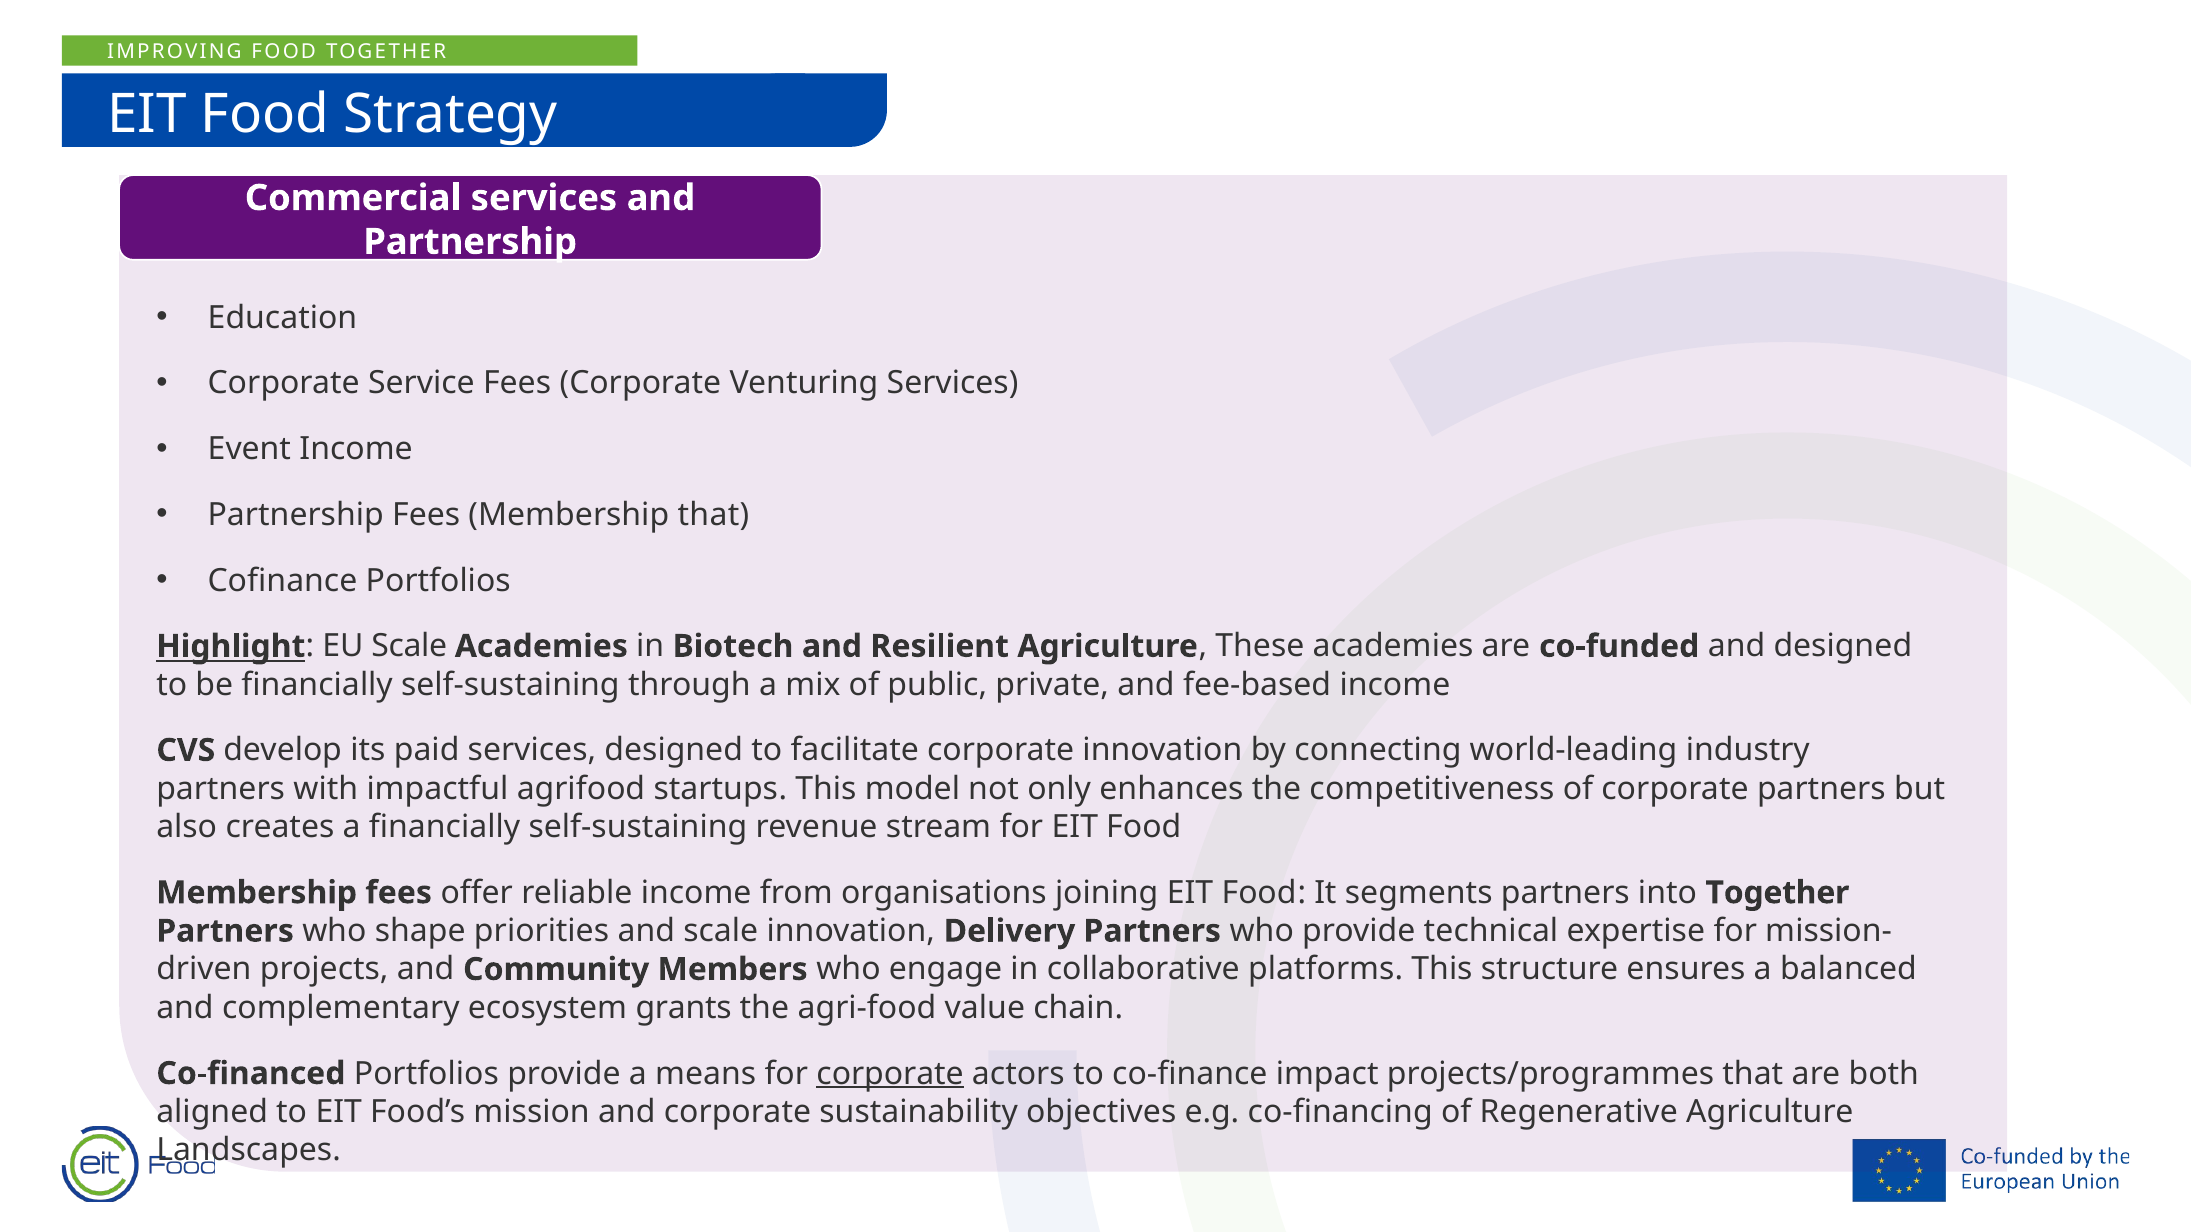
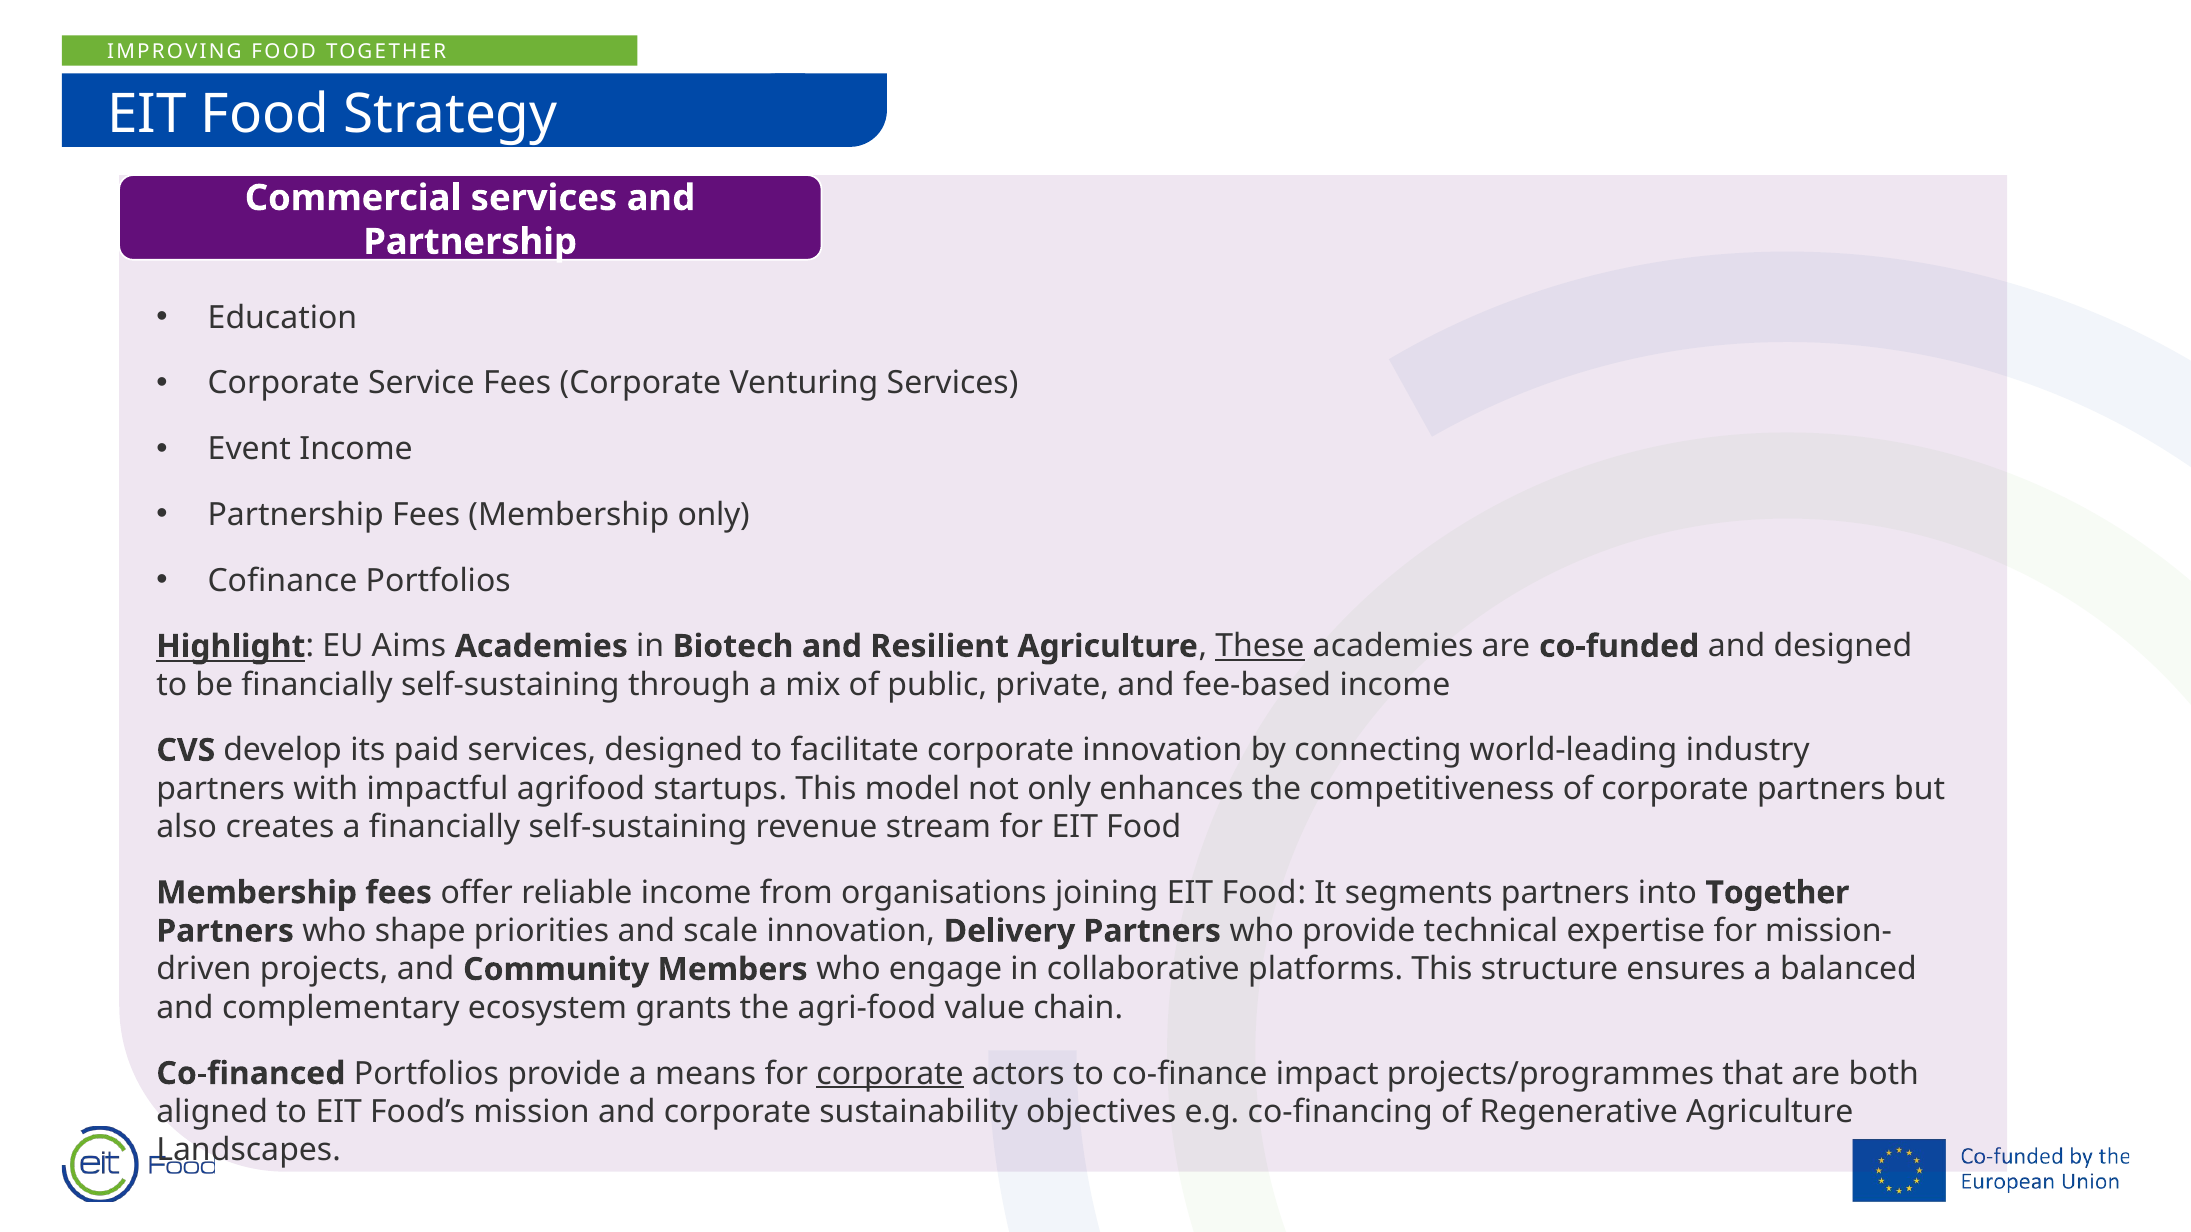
Membership that: that -> only
EU Scale: Scale -> Aims
These underline: none -> present
